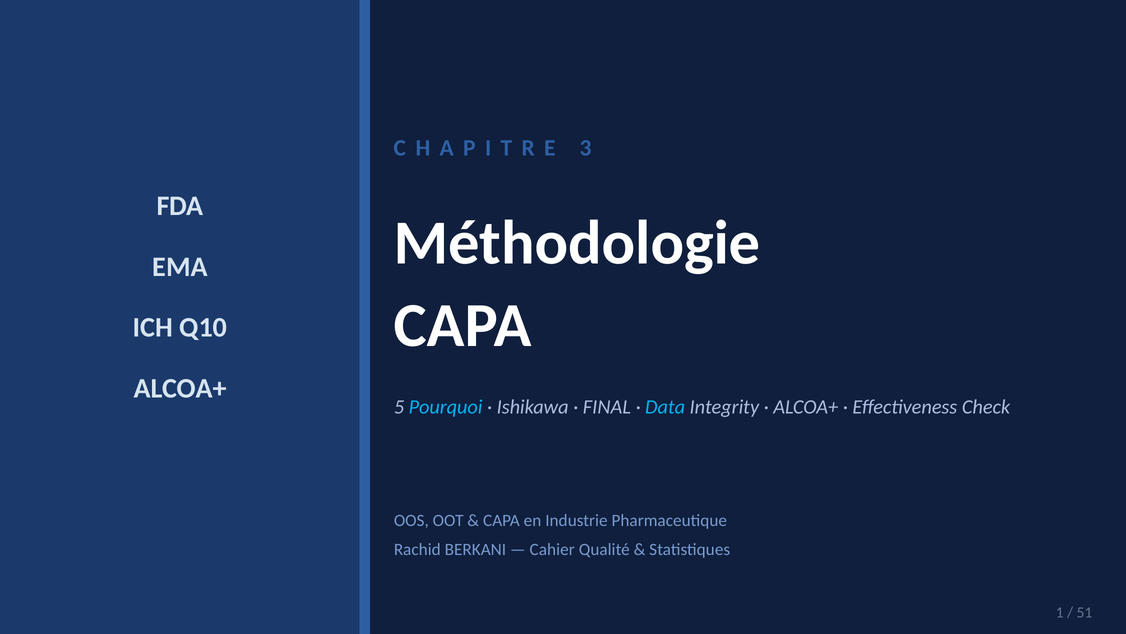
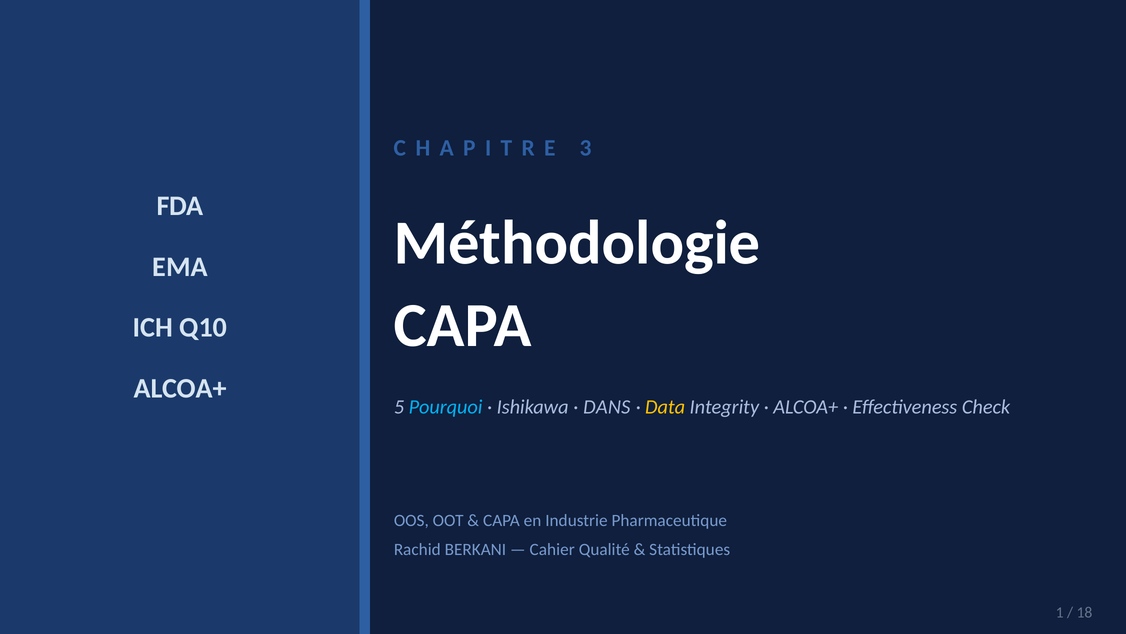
FINAL: FINAL -> DANS
Data colour: light blue -> yellow
51: 51 -> 18
